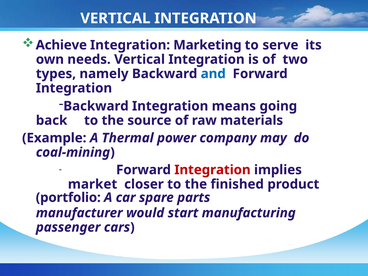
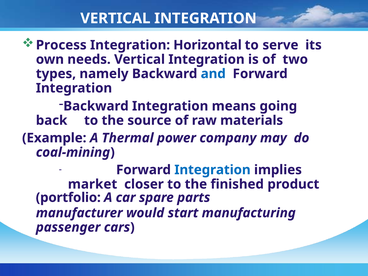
Achieve: Achieve -> Process
Marketing: Marketing -> Horizontal
Integration at (212, 170) colour: red -> blue
